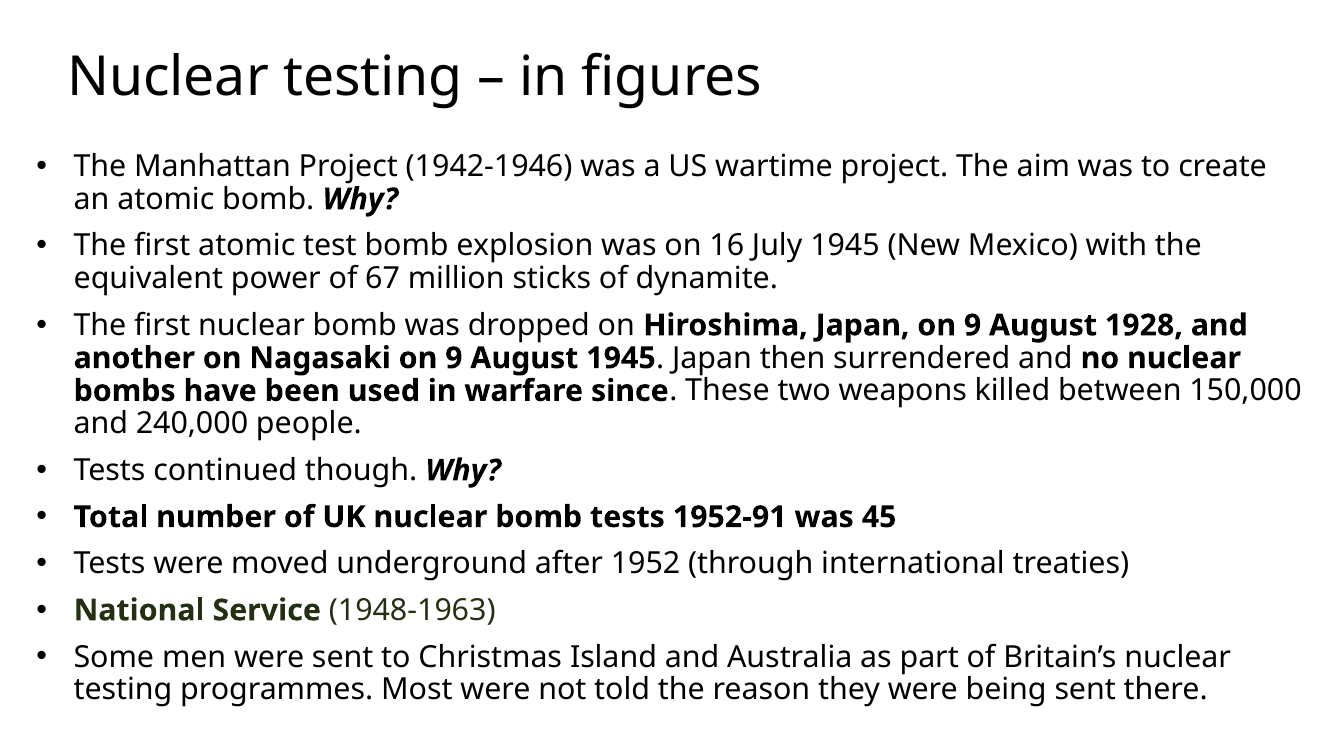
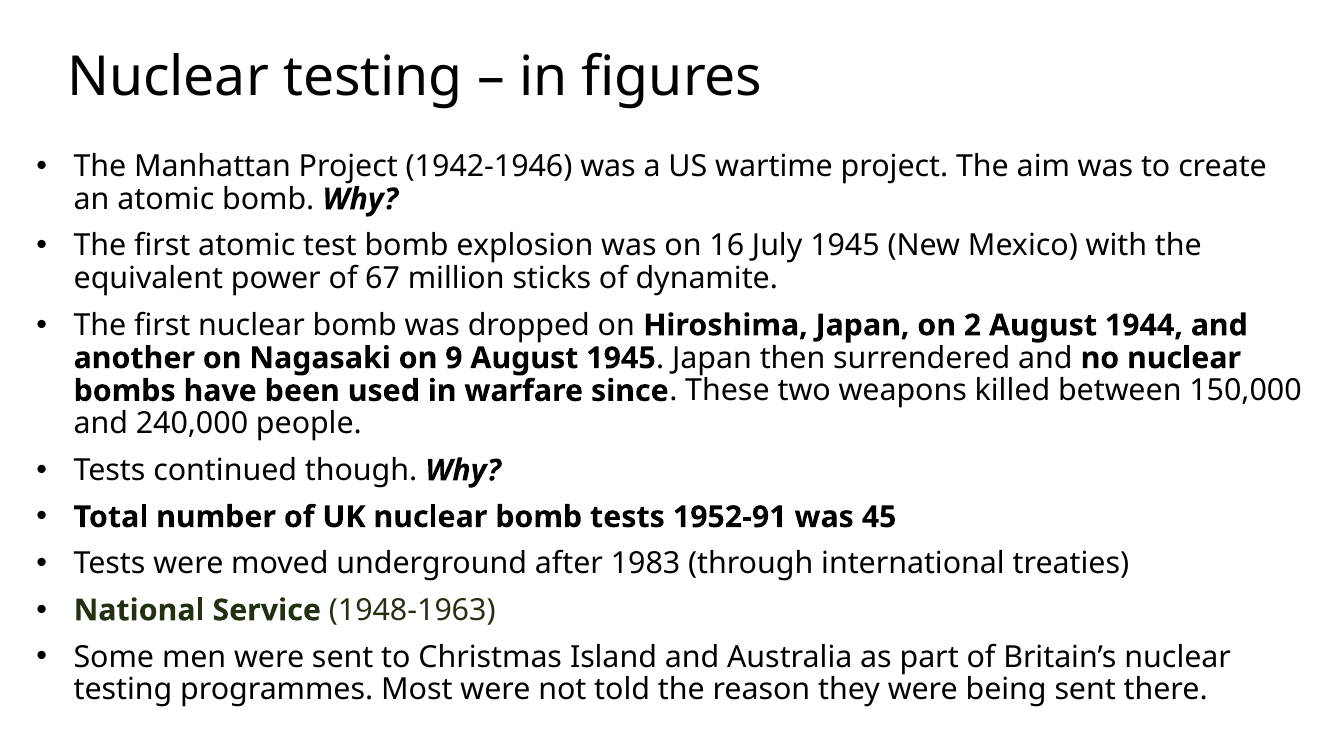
Japan on 9: 9 -> 2
1928: 1928 -> 1944
1952: 1952 -> 1983
